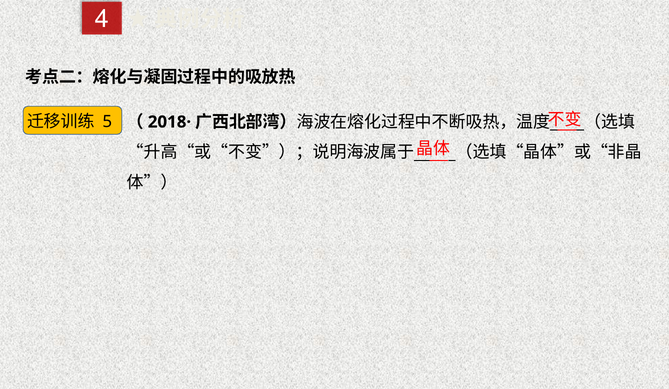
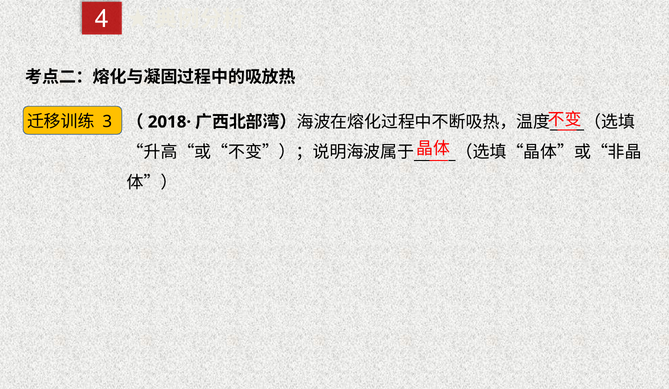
5: 5 -> 3
